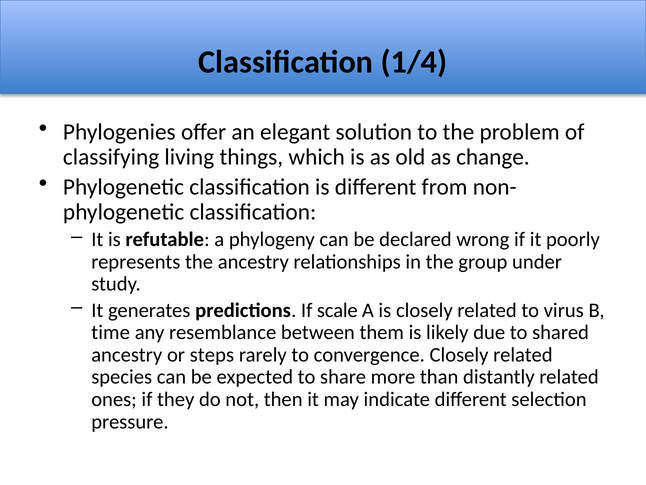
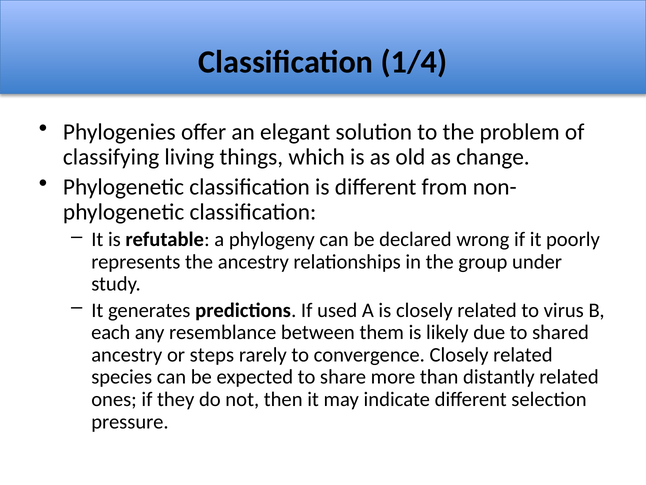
scale: scale -> used
time: time -> each
